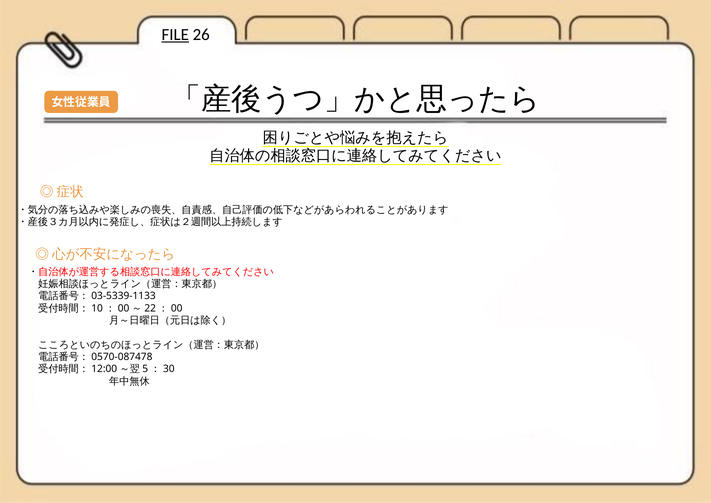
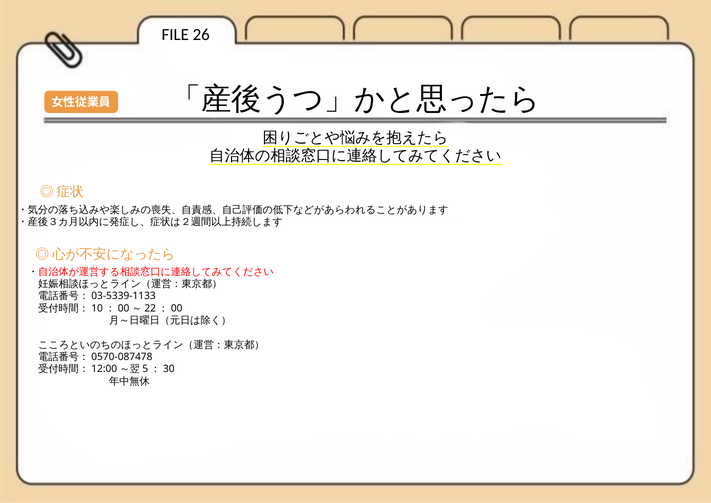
FILE underline: present -> none
